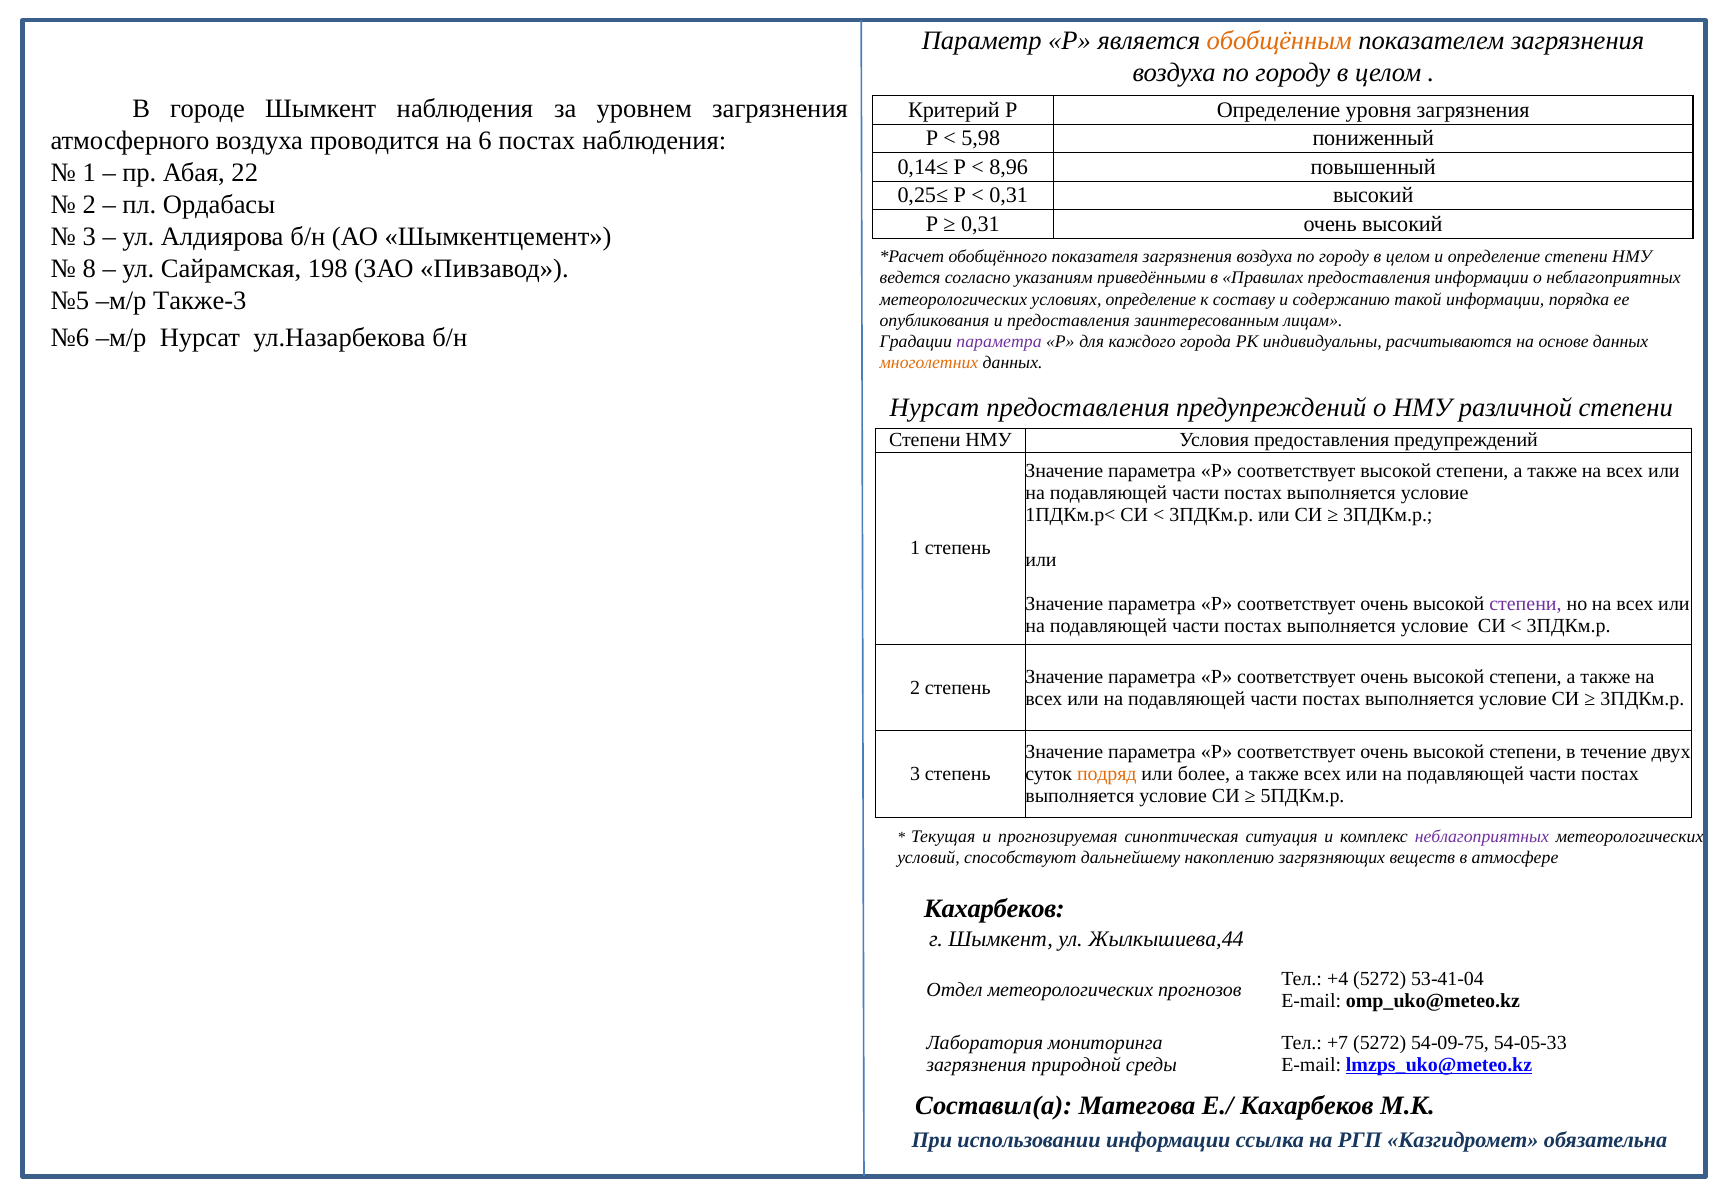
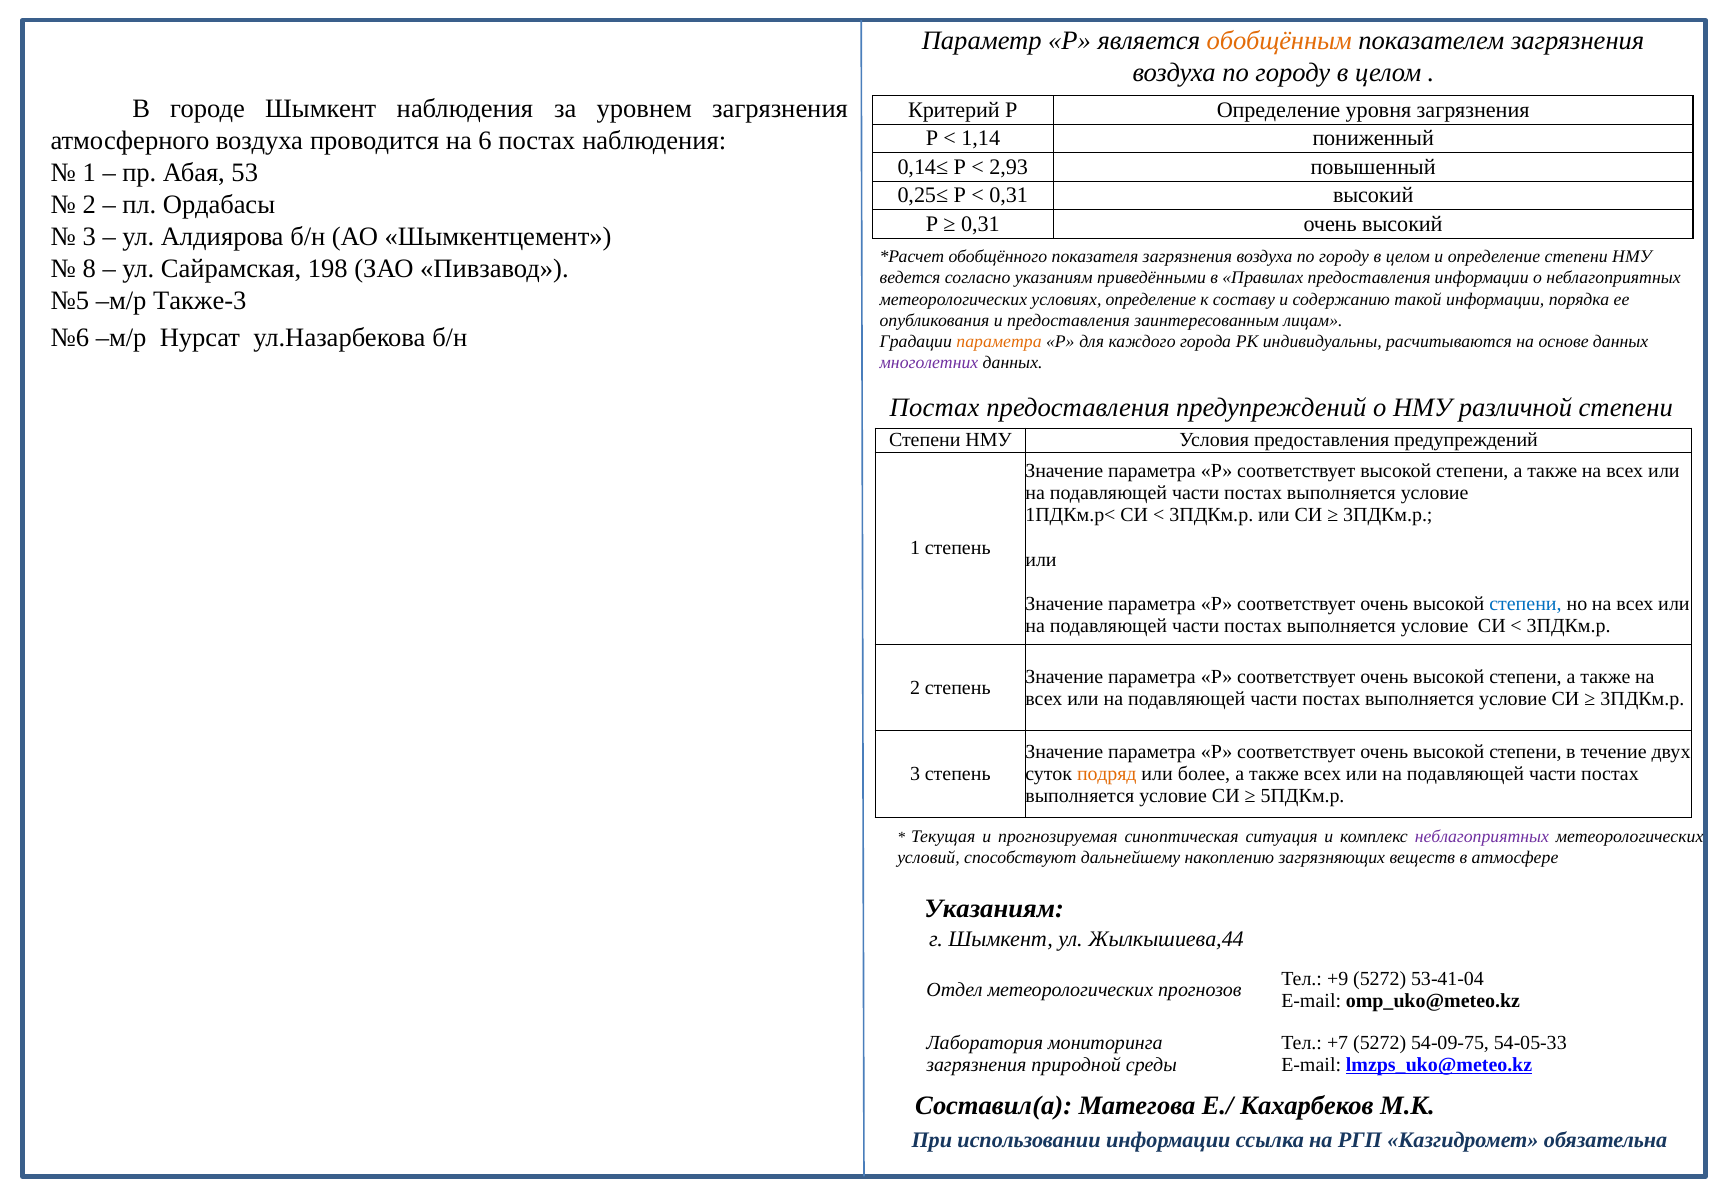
5,98: 5,98 -> 1,14
8,96: 8,96 -> 2,93
22: 22 -> 53
параметра at (999, 341) colour: purple -> orange
многолетних colour: orange -> purple
Нурсат at (935, 407): Нурсат -> Постах
степени at (1525, 603) colour: purple -> blue
Кахарбеков at (994, 908): Кахарбеков -> Указаниям
+4: +4 -> +9
